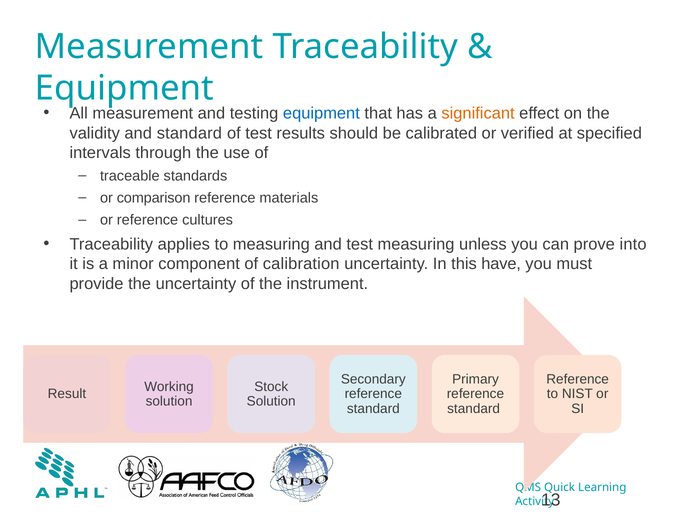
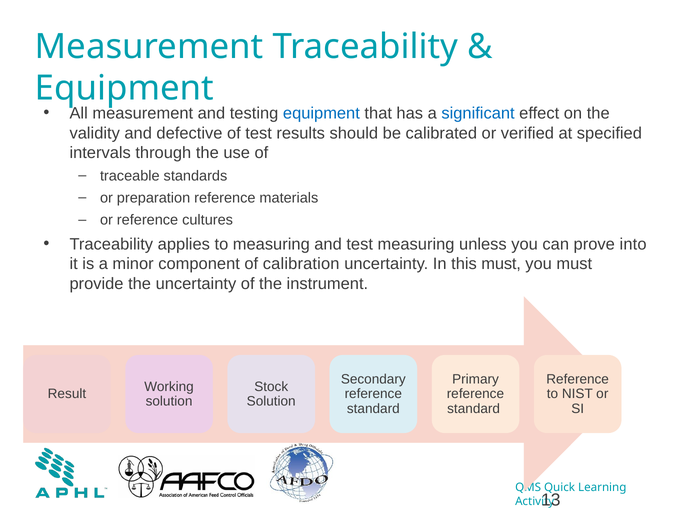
significant colour: orange -> blue
and standard: standard -> defective
comparison: comparison -> preparation
this have: have -> must
